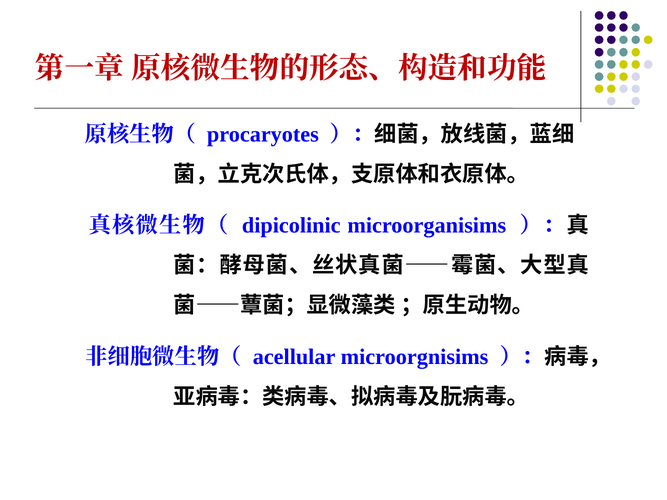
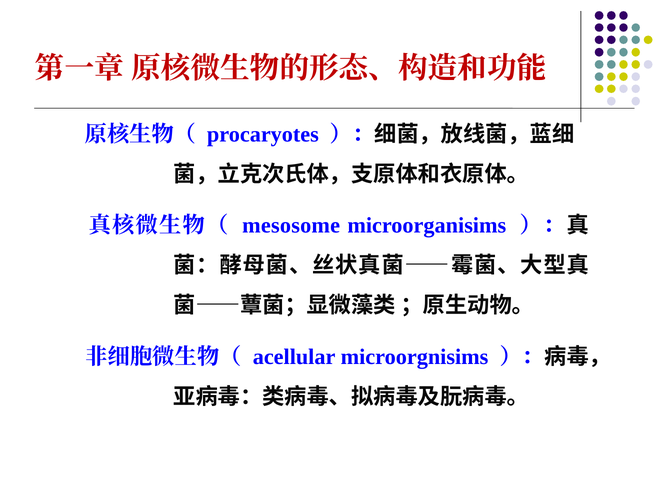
dipicolinic: dipicolinic -> mesosome
